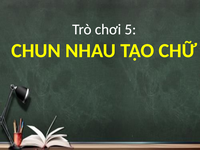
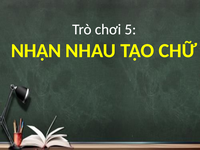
CHUN: CHUN -> NHẬN
